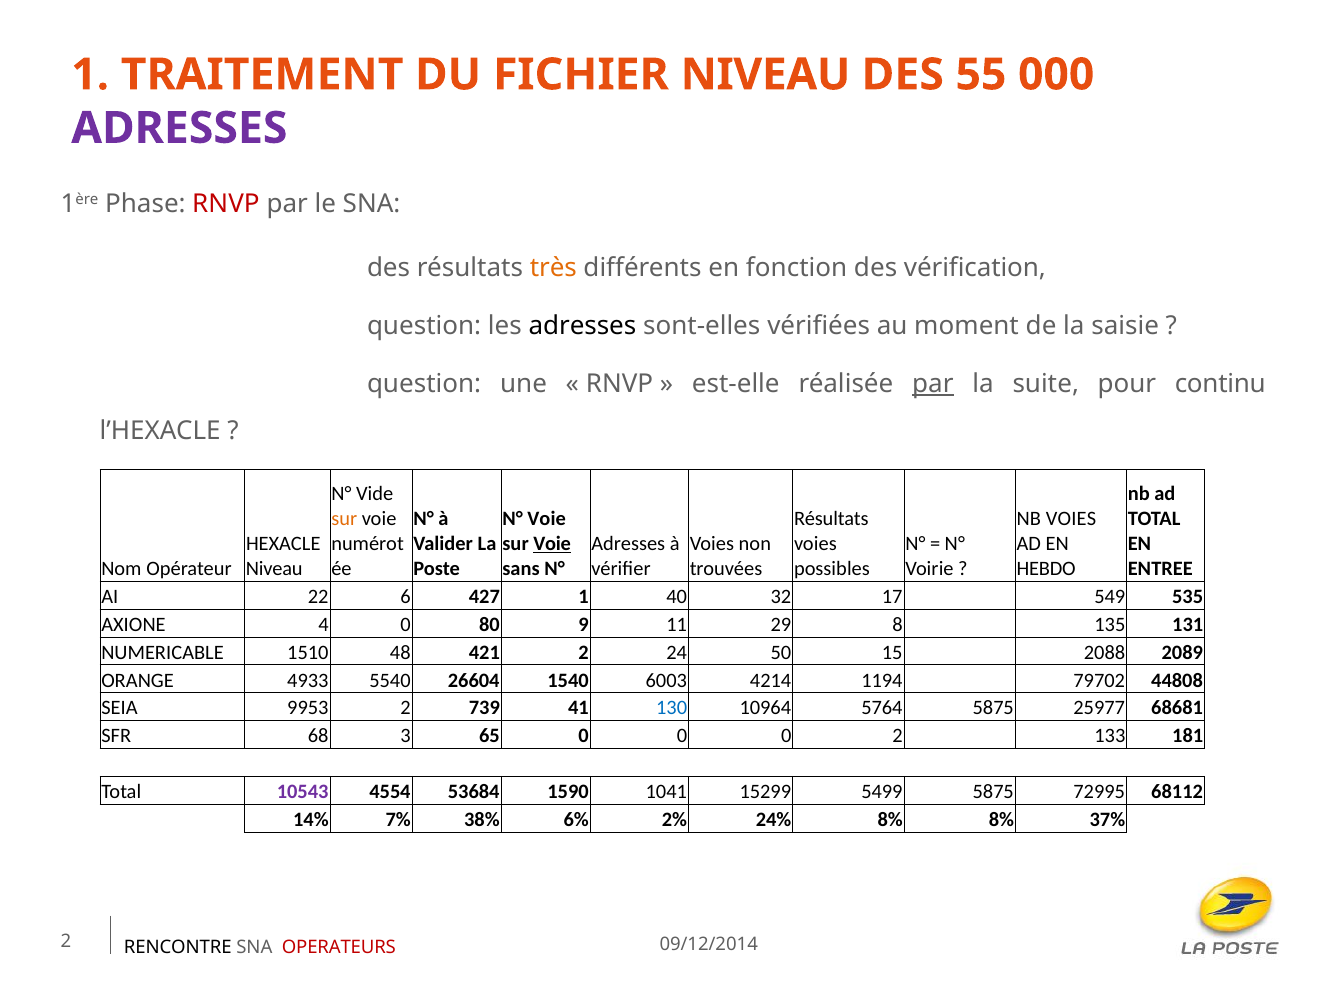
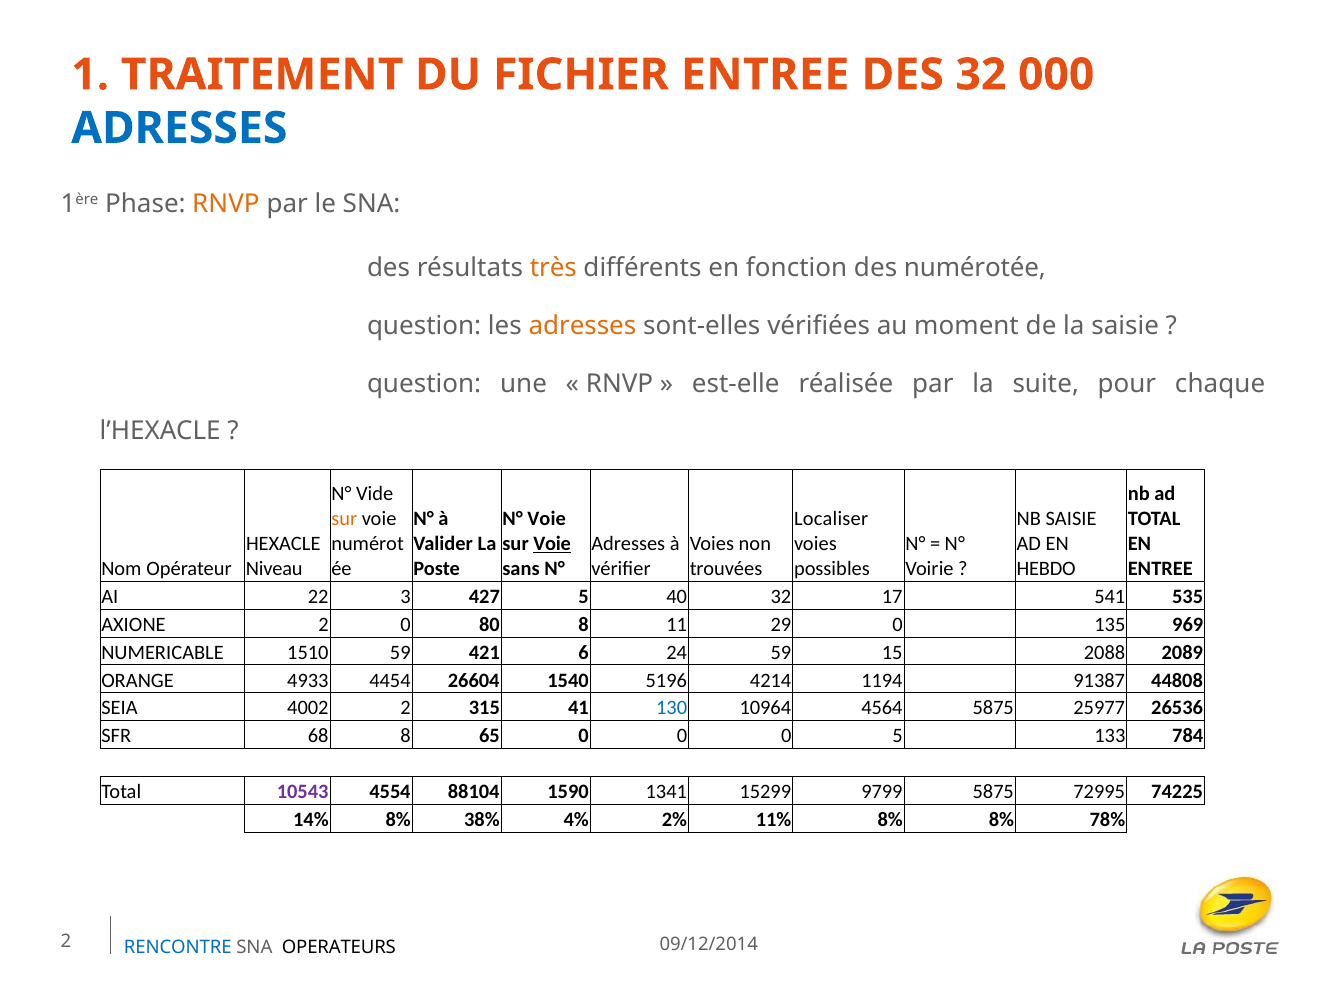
FICHIER NIVEAU: NIVEAU -> ENTREE
DES 55: 55 -> 32
ADRESSES at (179, 128) colour: purple -> blue
RNVP at (226, 204) colour: red -> orange
vérification: vérification -> numérotée
adresses at (582, 326) colour: black -> orange
par at (933, 384) underline: present -> none
continu: continu -> chaque
Résultats at (831, 518): Résultats -> Localiser
NB VOIES: VOIES -> SAISIE
6: 6 -> 3
427 1: 1 -> 5
549: 549 -> 541
AXIONE 4: 4 -> 2
80 9: 9 -> 8
29 8: 8 -> 0
131: 131 -> 969
1510 48: 48 -> 59
421 2: 2 -> 6
24 50: 50 -> 59
5540: 5540 -> 4454
6003: 6003 -> 5196
79702: 79702 -> 91387
9953: 9953 -> 4002
739: 739 -> 315
5764: 5764 -> 4564
68681: 68681 -> 26536
68 3: 3 -> 8
0 2: 2 -> 5
181: 181 -> 784
53684: 53684 -> 88104
1041: 1041 -> 1341
5499: 5499 -> 9799
68112: 68112 -> 74225
14% 7%: 7% -> 8%
6%: 6% -> 4%
24%: 24% -> 11%
37%: 37% -> 78%
RENCONTRE colour: black -> blue
OPERATEURS colour: red -> black
